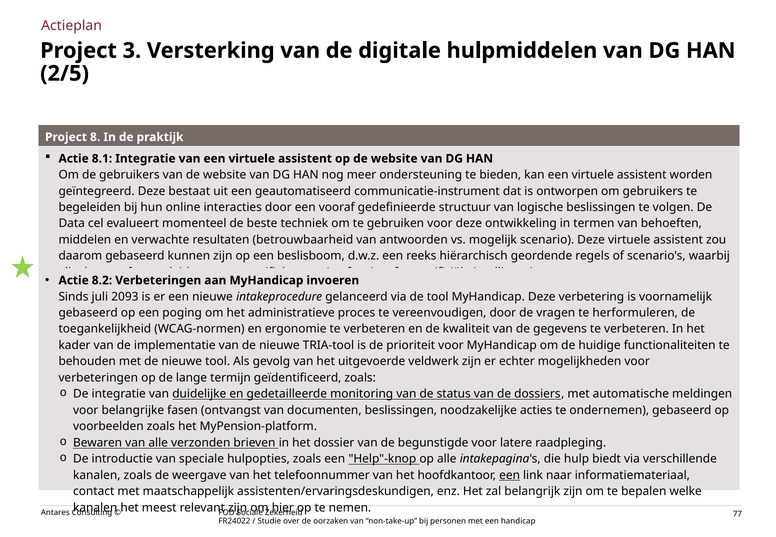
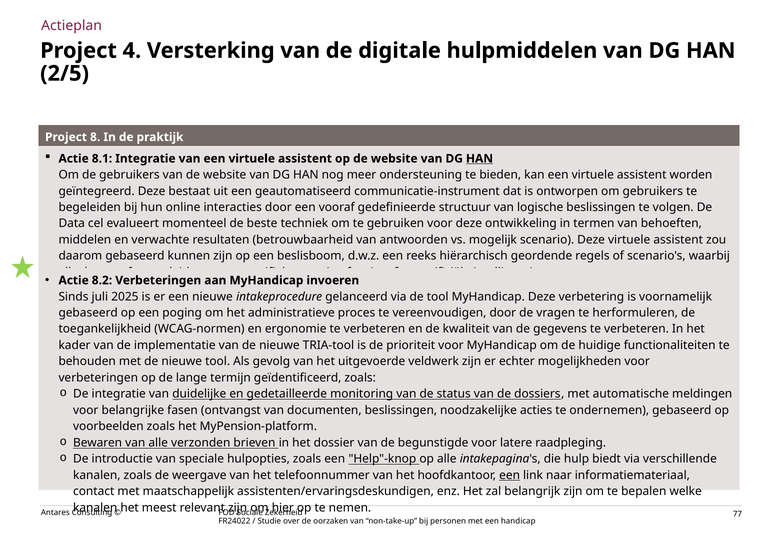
3: 3 -> 4
HAN at (479, 159) underline: none -> present
2093: 2093 -> 2025
